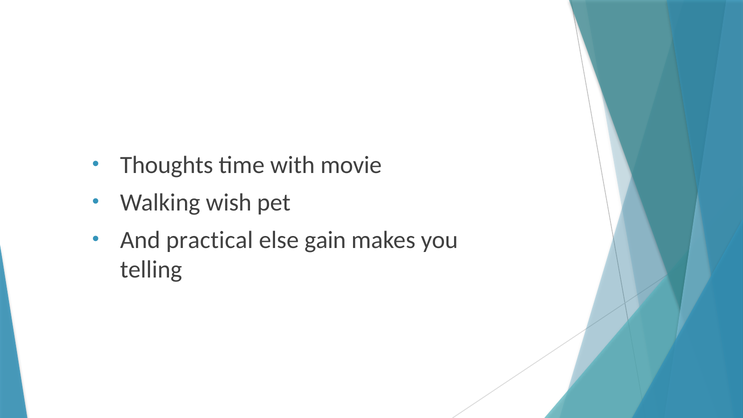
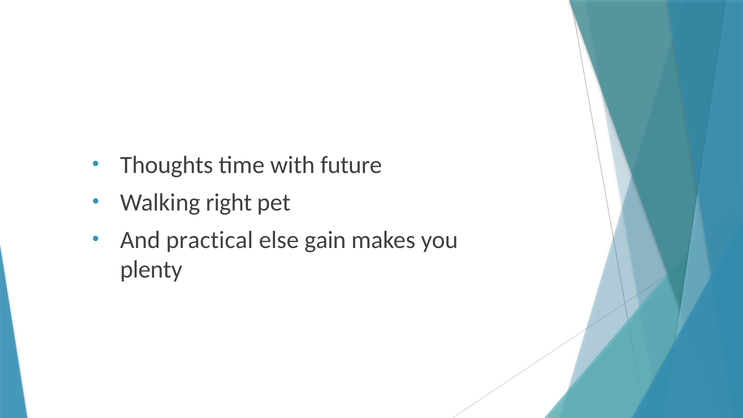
movie: movie -> future
wish: wish -> right
telling: telling -> plenty
